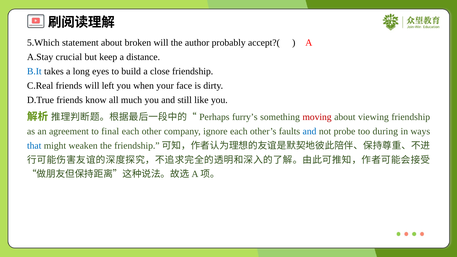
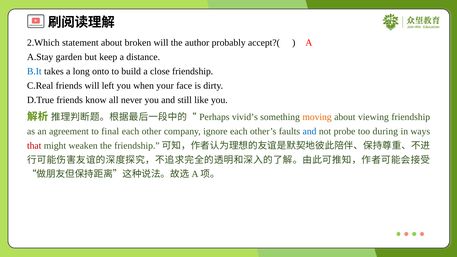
5.Which: 5.Which -> 2.Which
crucial: crucial -> garden
eyes: eyes -> onto
much: much -> never
furry’s: furry’s -> vivid’s
moving colour: red -> orange
that colour: blue -> red
